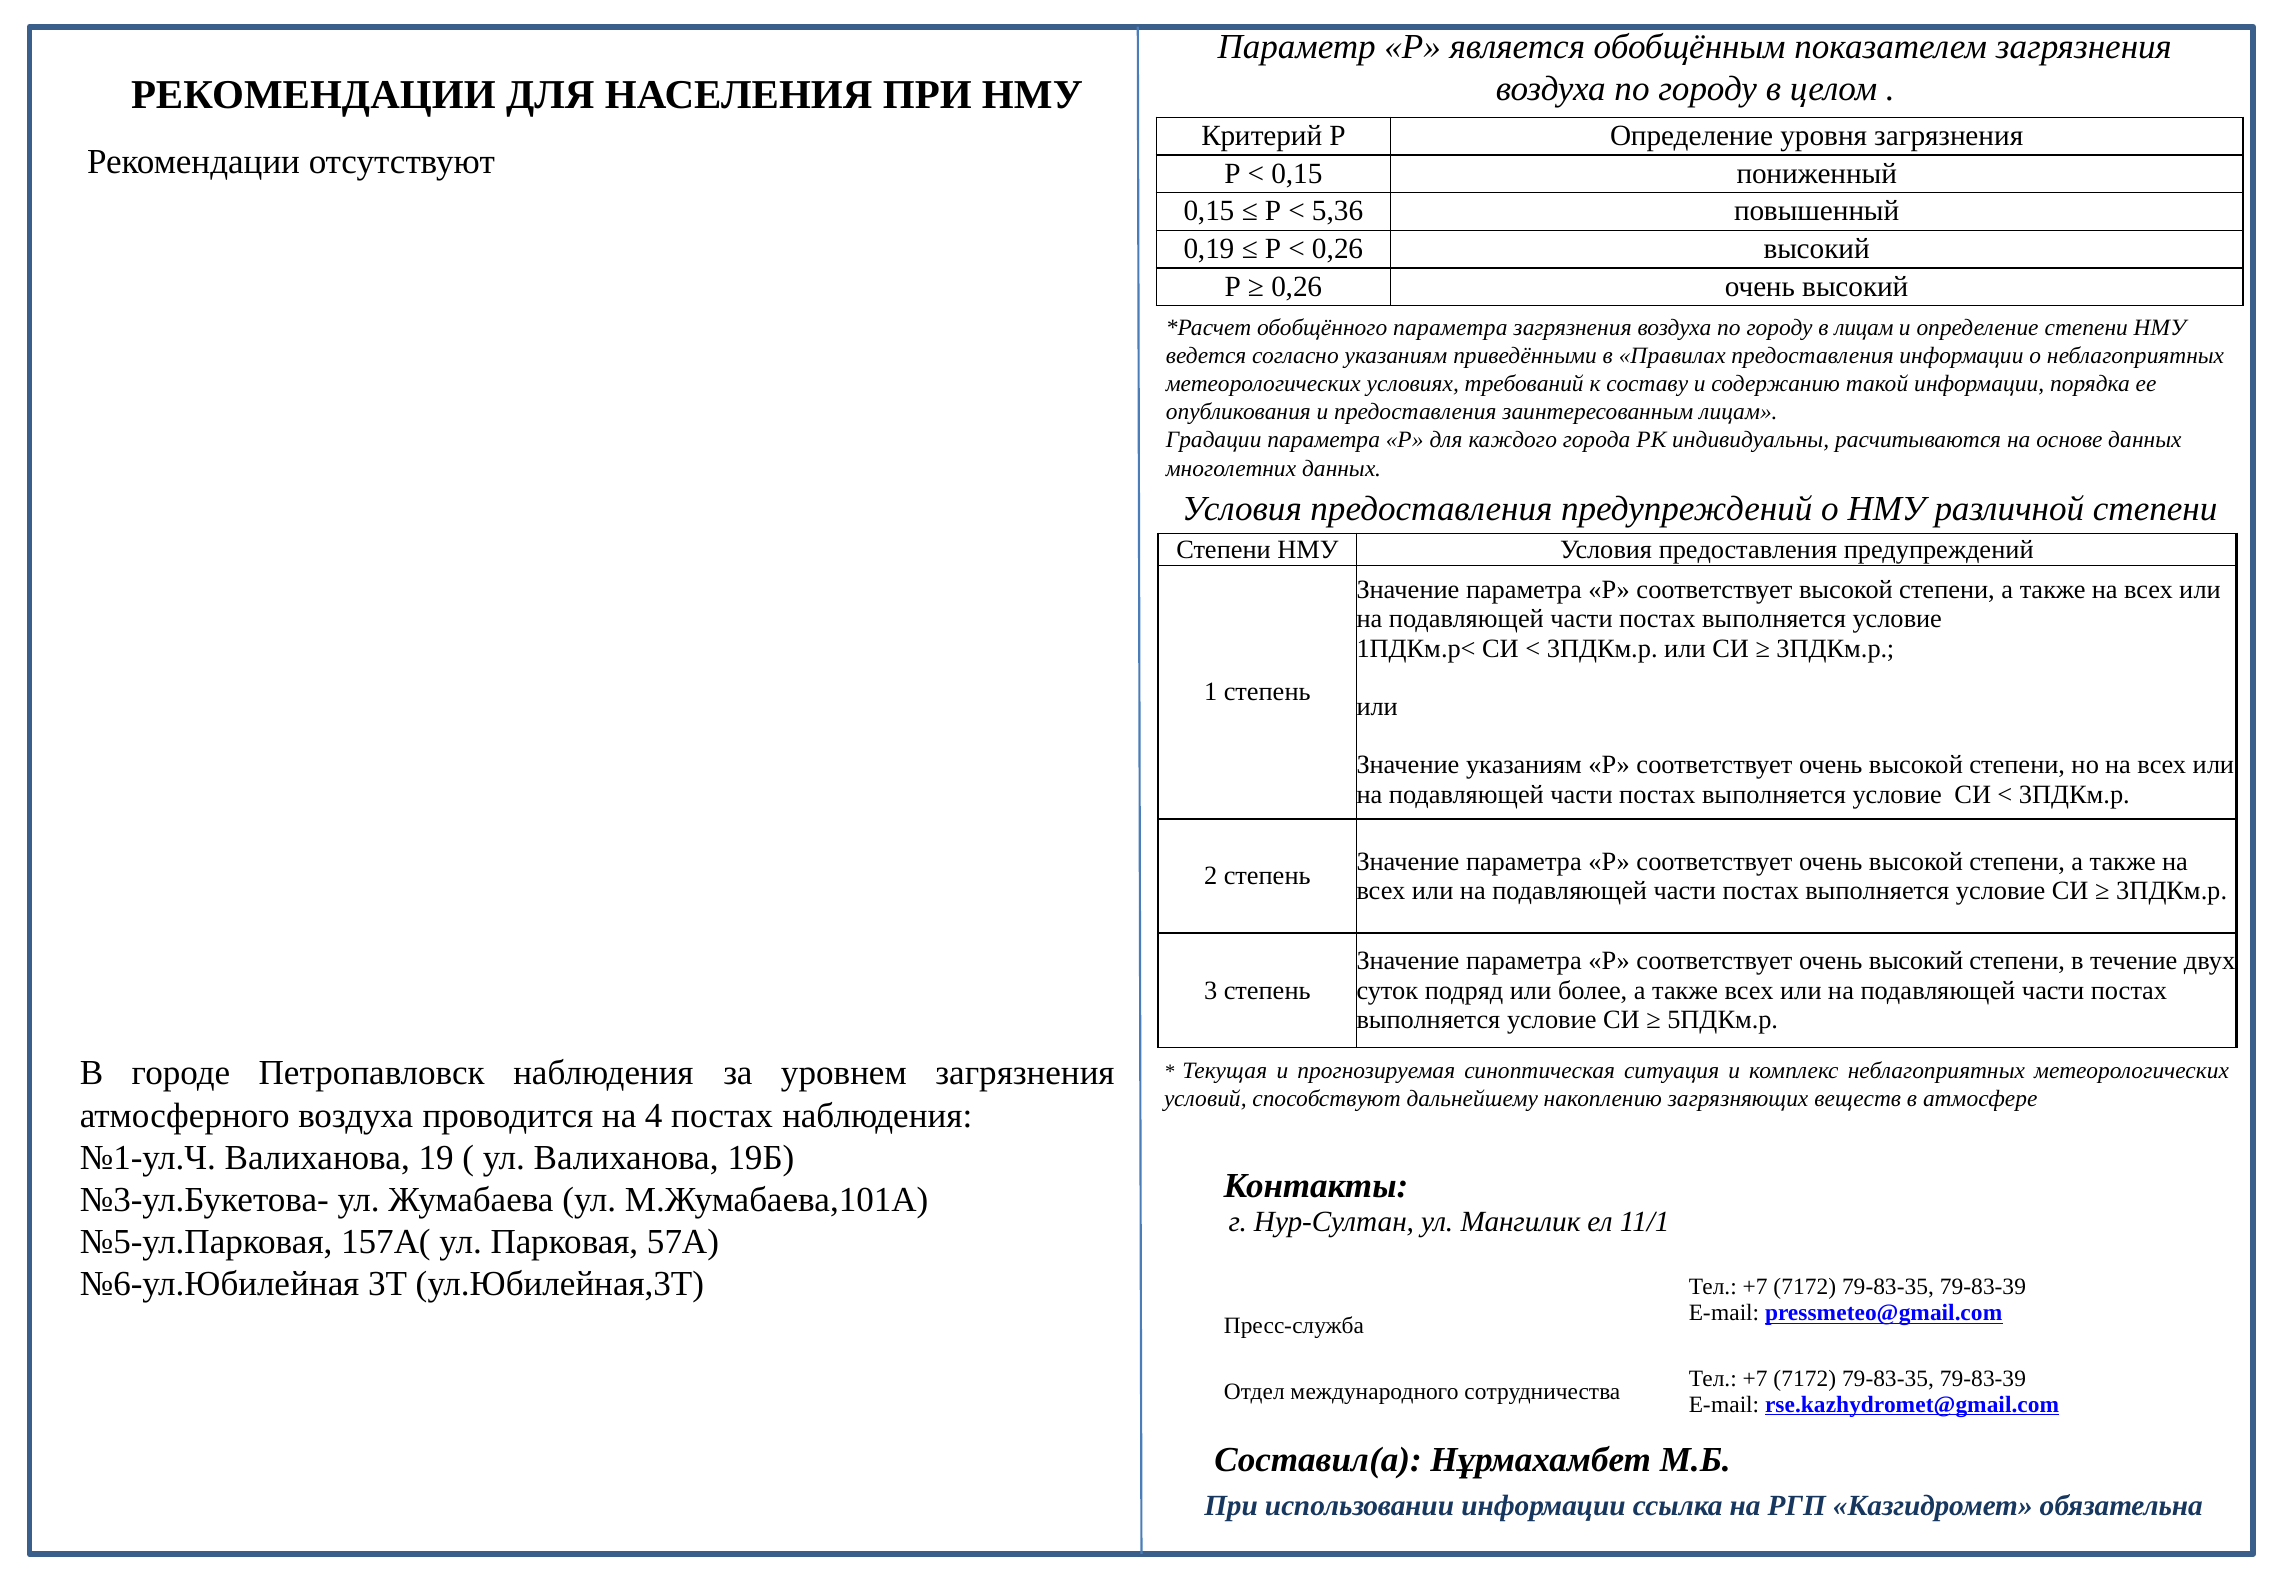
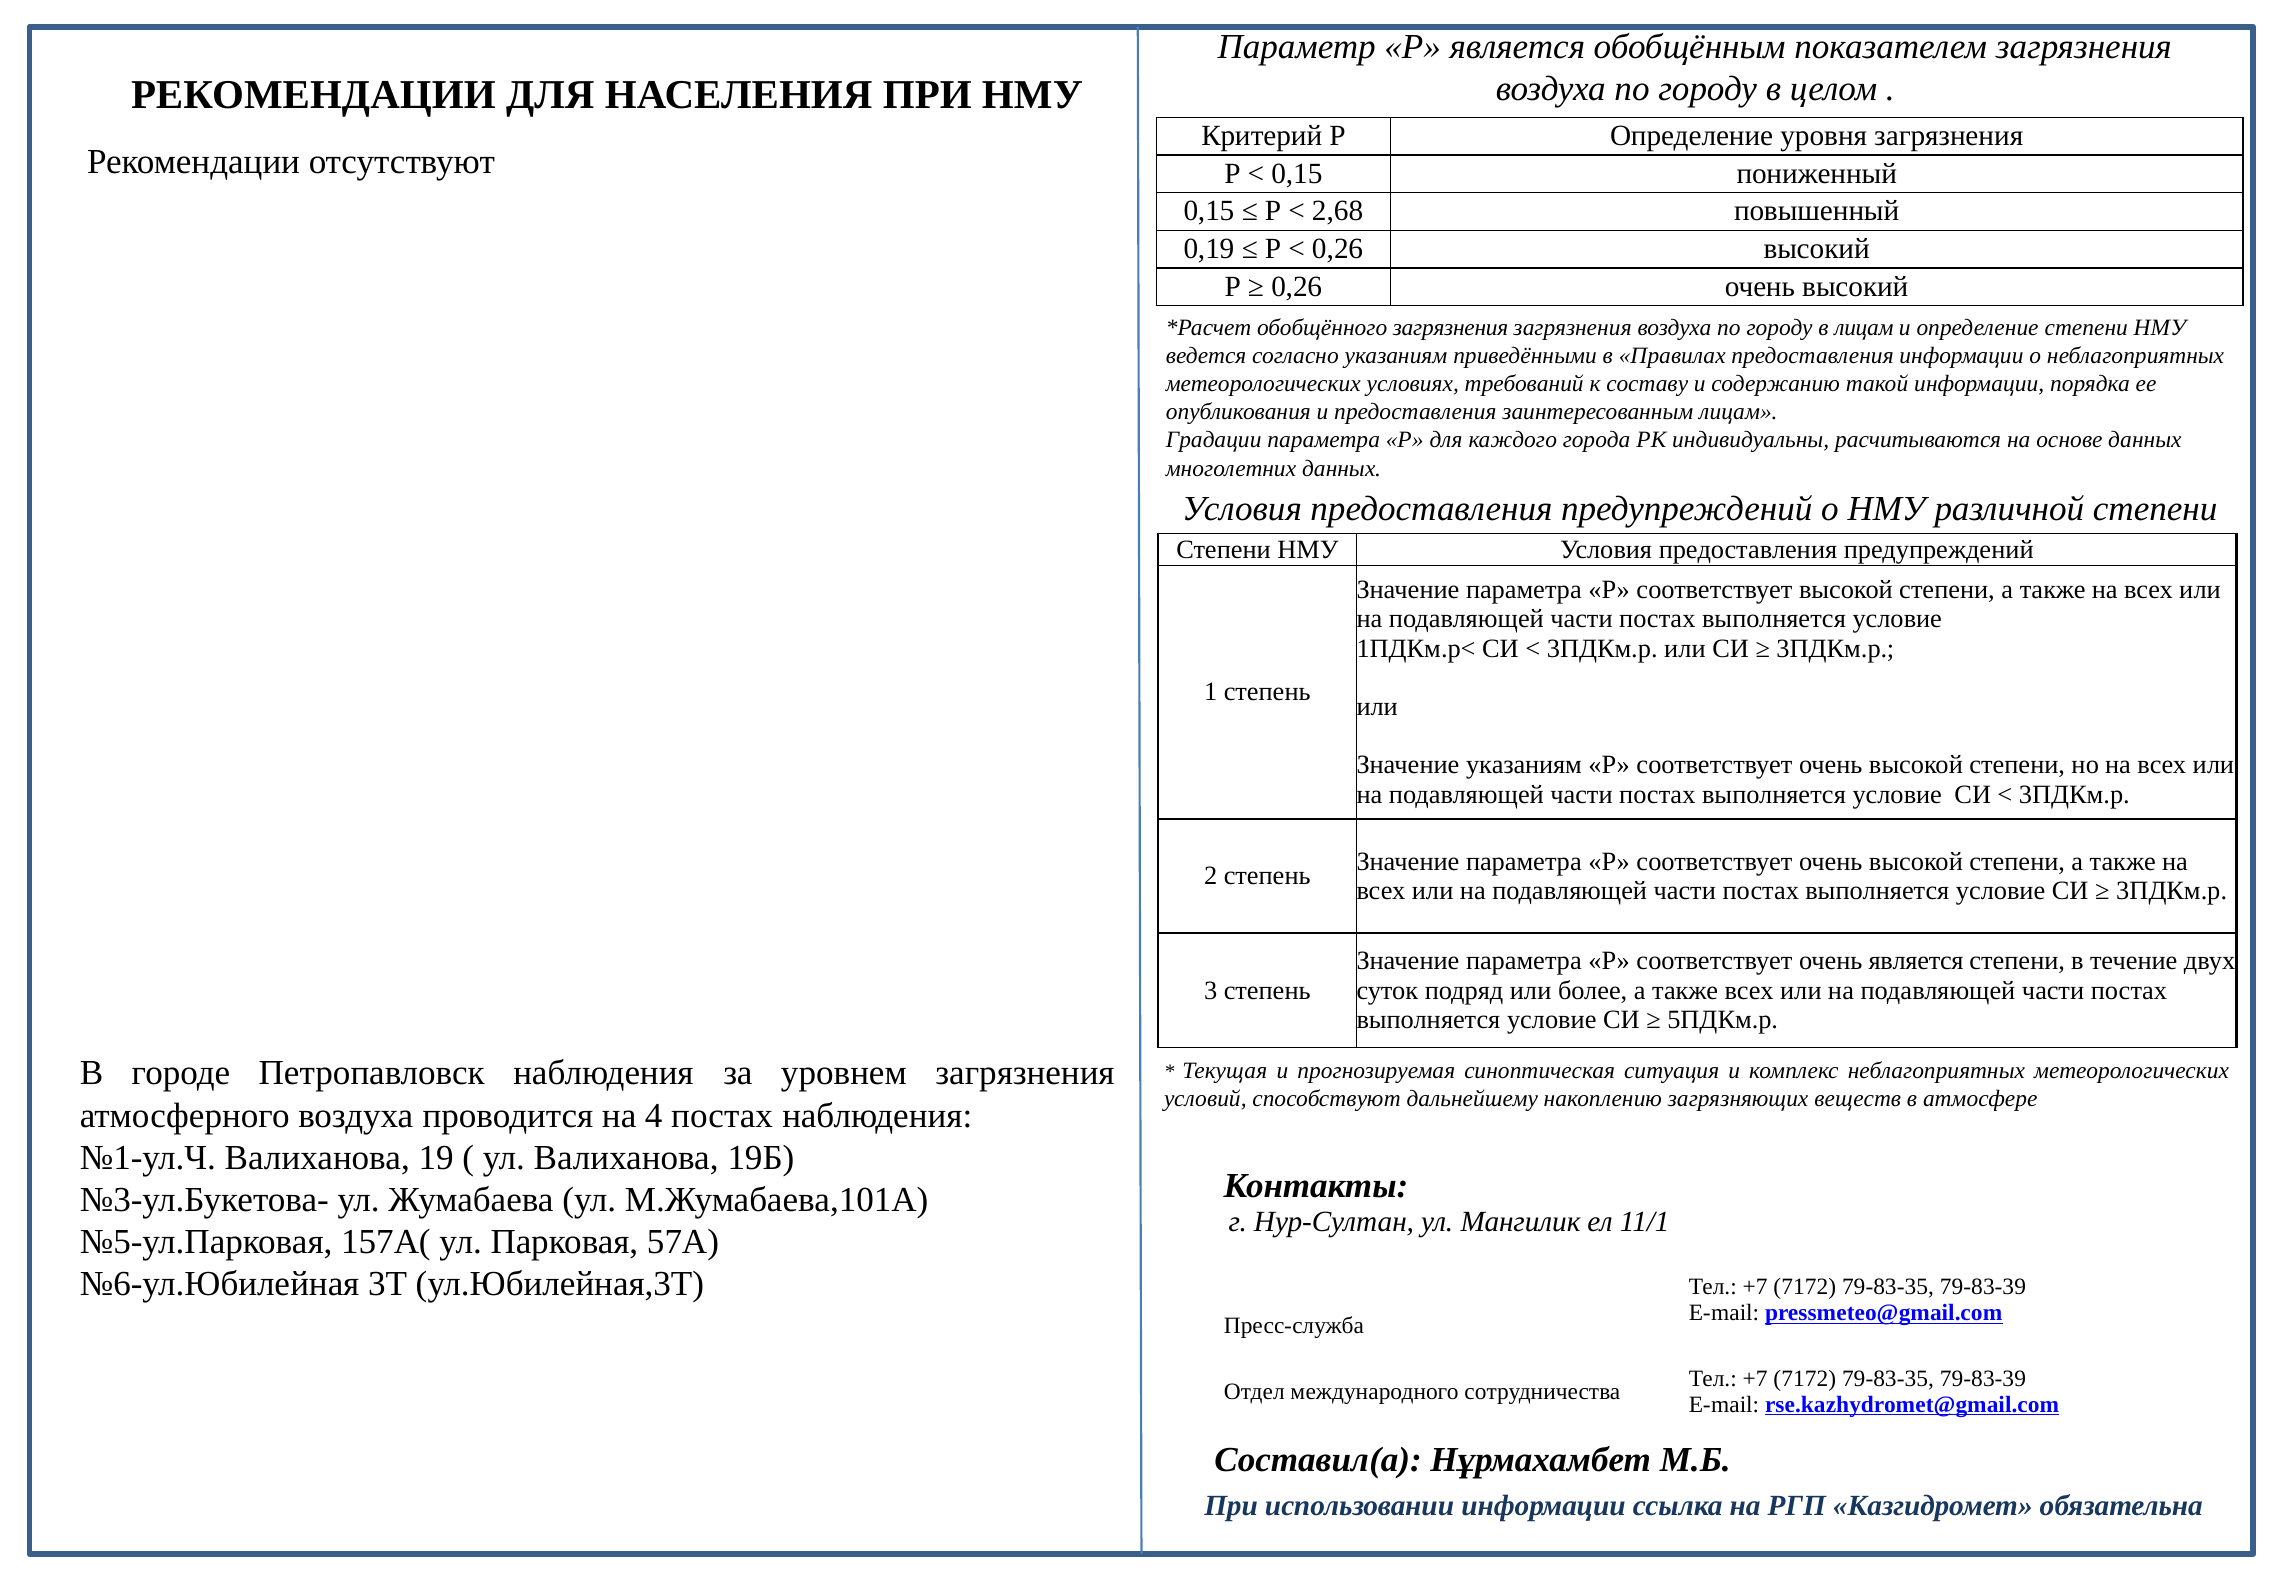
5,36: 5,36 -> 2,68
обобщённого параметра: параметра -> загрязнения
соответствует очень высокий: высокий -> является
